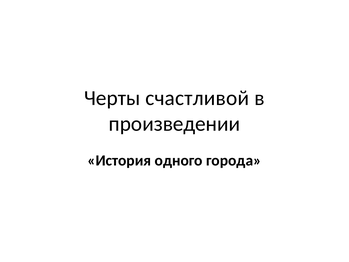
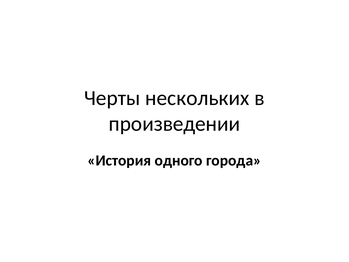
счастливой: счастливой -> нескольких
